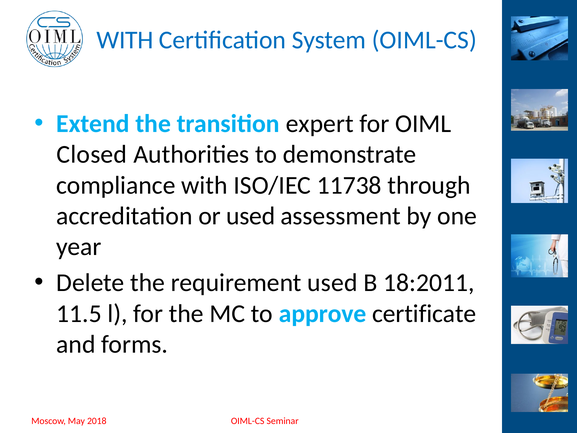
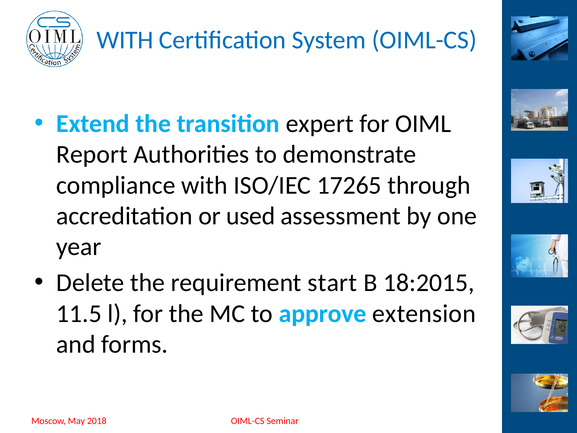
Closed: Closed -> Report
11738: 11738 -> 17265
requirement used: used -> start
18:2011: 18:2011 -> 18:2015
certificate: certificate -> extension
